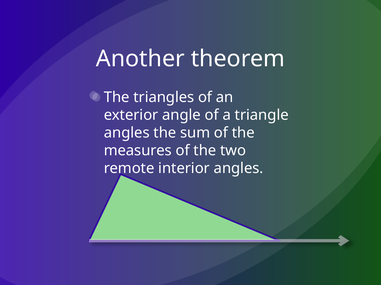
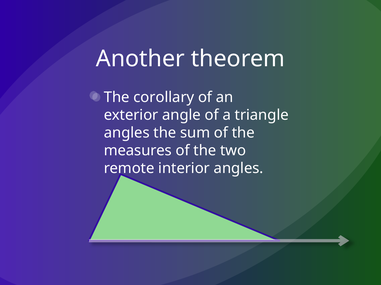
triangles: triangles -> corollary
